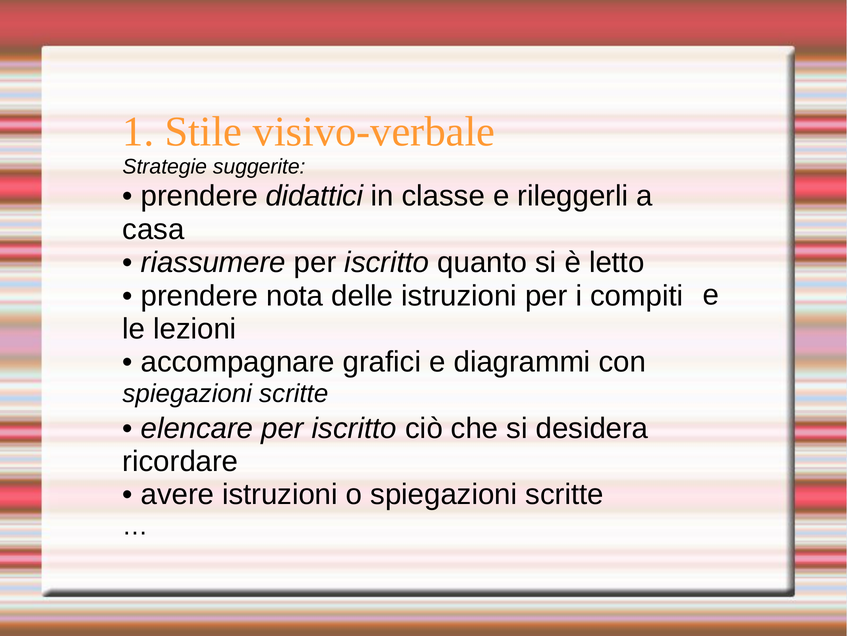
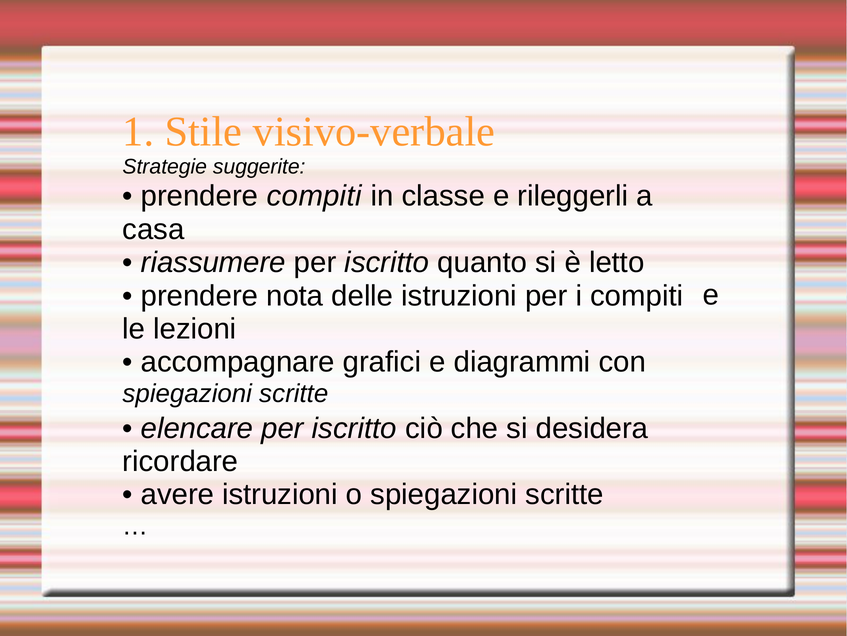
prendere didattici: didattici -> compiti
